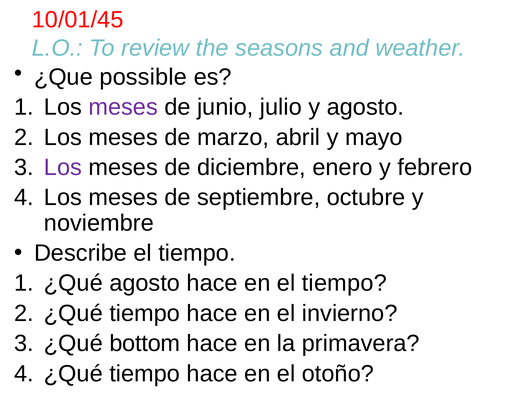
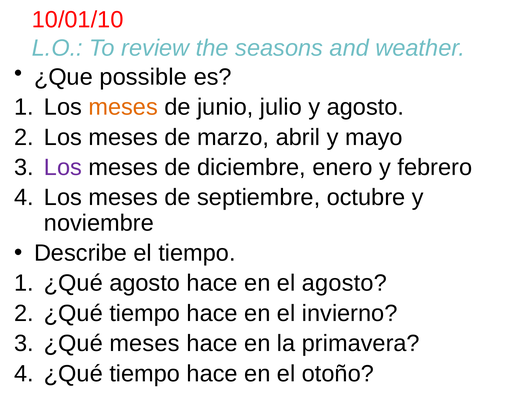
10/01/45: 10/01/45 -> 10/01/10
meses at (123, 107) colour: purple -> orange
en el tiempo: tiempo -> agosto
¿Qué bottom: bottom -> meses
